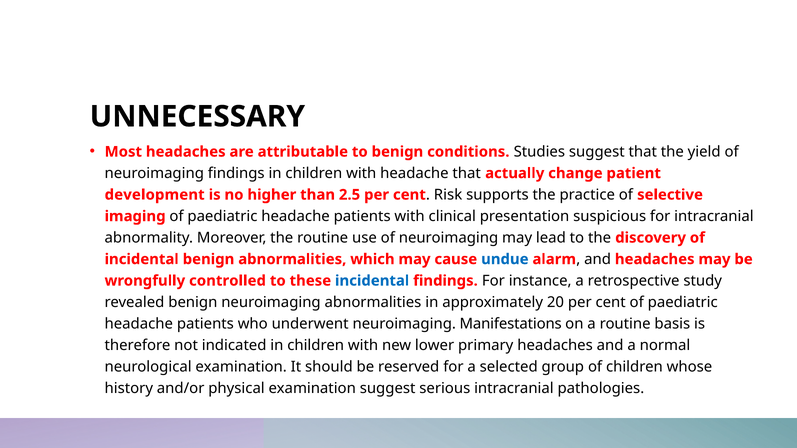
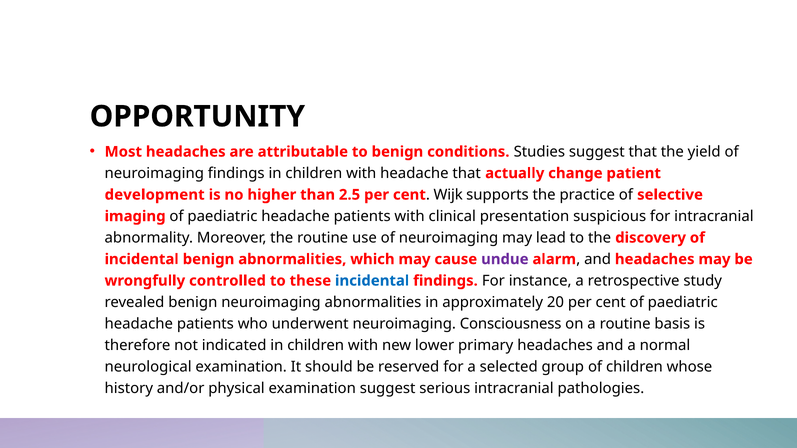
UNNECESSARY: UNNECESSARY -> OPPORTUNITY
Risk: Risk -> Wijk
undue colour: blue -> purple
Manifestations: Manifestations -> Consciousness
